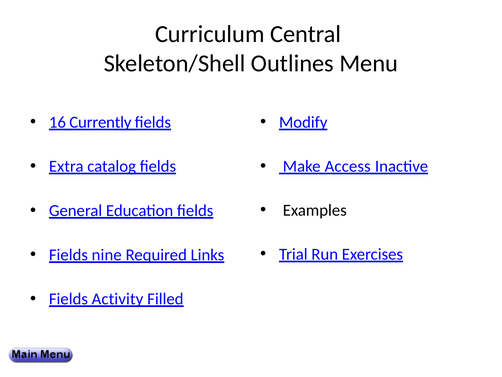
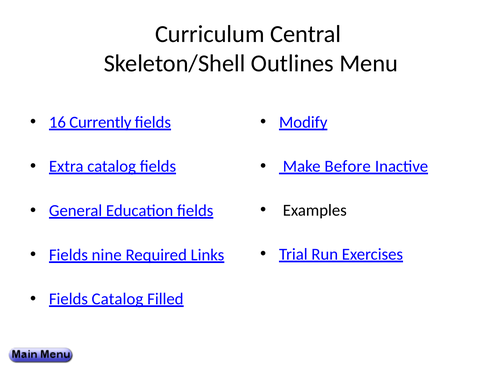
Access: Access -> Before
Fields Activity: Activity -> Catalog
